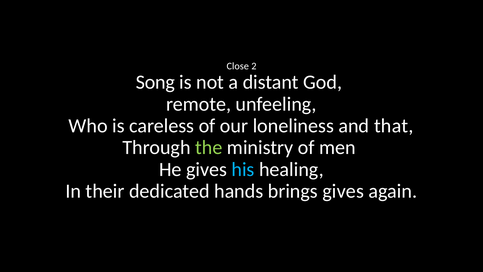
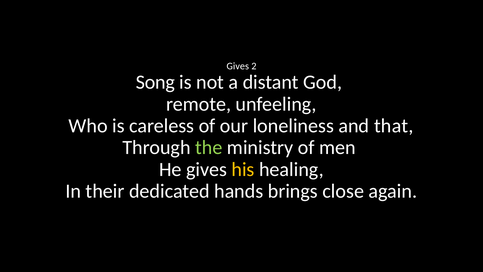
Close at (238, 66): Close -> Gives
his colour: light blue -> yellow
brings gives: gives -> close
